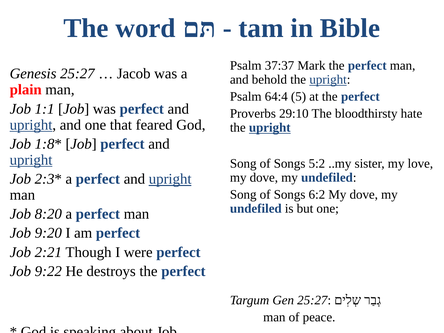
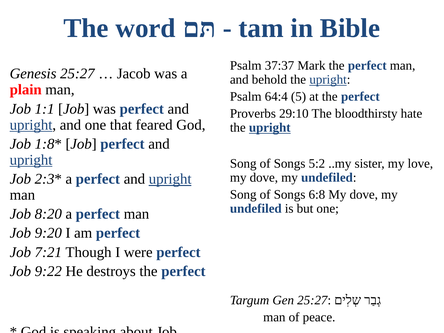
6:2: 6:2 -> 6:8
2:21: 2:21 -> 7:21
